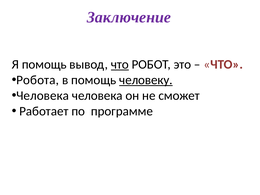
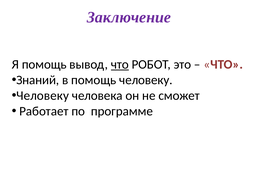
Робота: Робота -> Знаний
человеку at (146, 80) underline: present -> none
Человека at (43, 96): Человека -> Человеку
